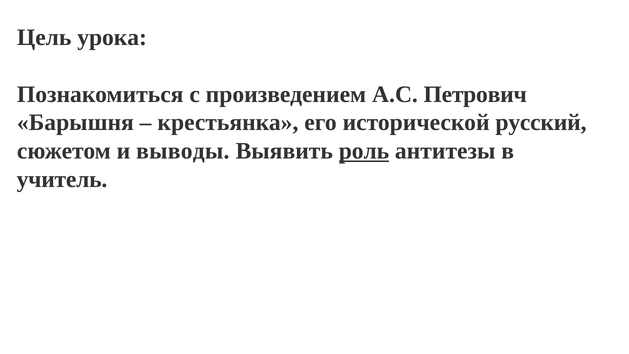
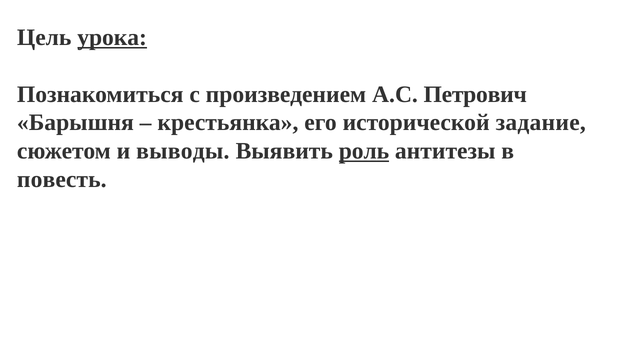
урока underline: none -> present
русский: русский -> задание
учитель: учитель -> повесть
